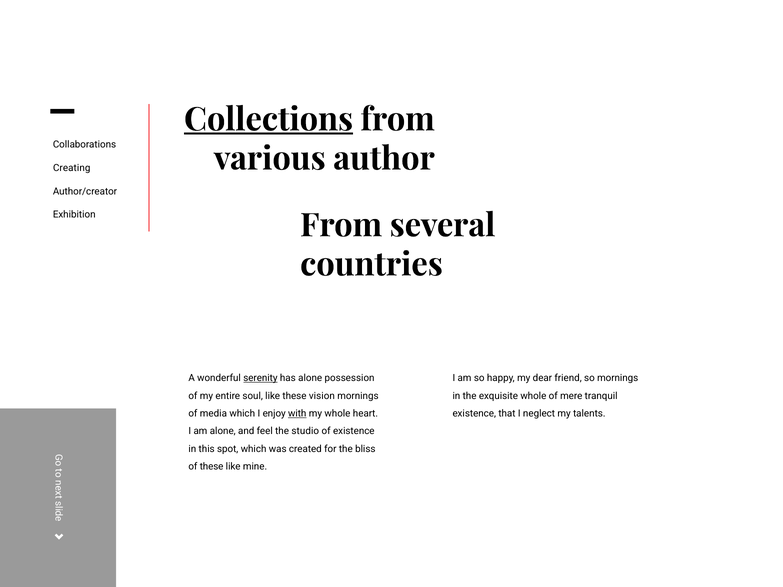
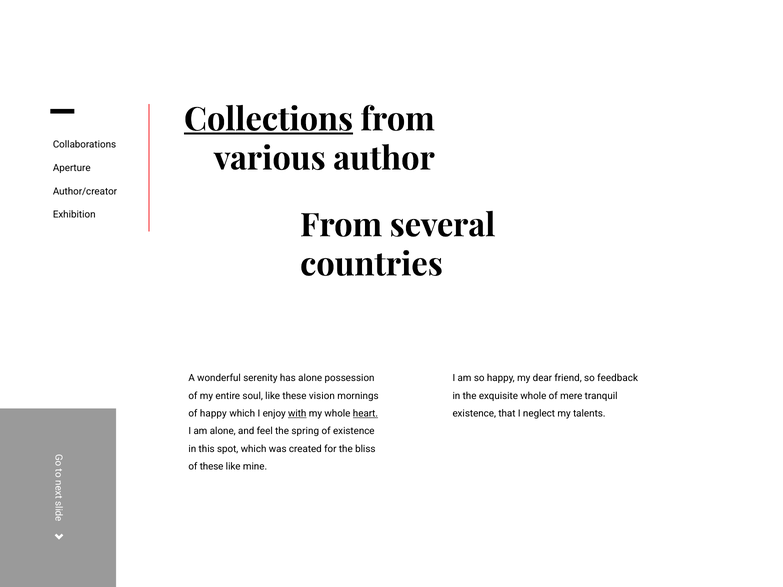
Creating: Creating -> Aperture
serenity underline: present -> none
so mornings: mornings -> feedback
of media: media -> happy
heart underline: none -> present
studio: studio -> spring
